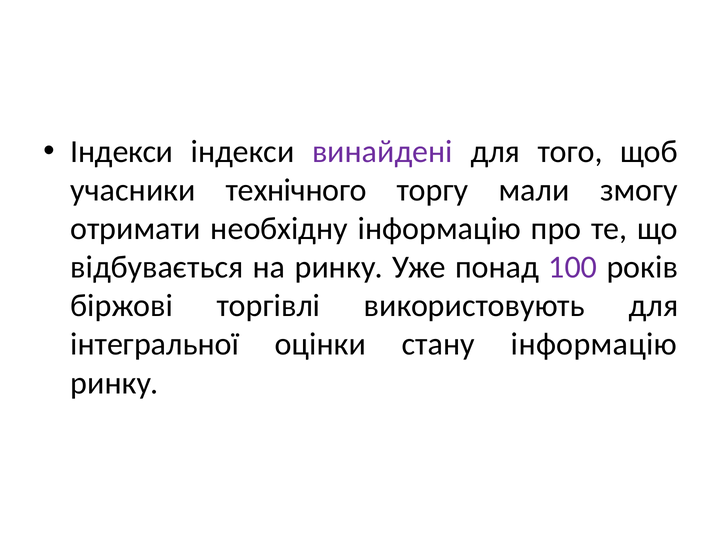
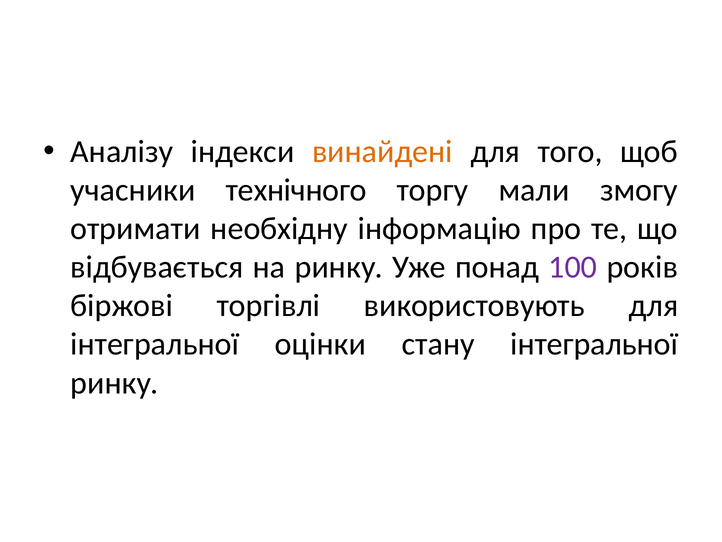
Індекси at (122, 151): Індекси -> Аналізу
винайдені colour: purple -> orange
стану інформацію: інформацію -> інтегральної
